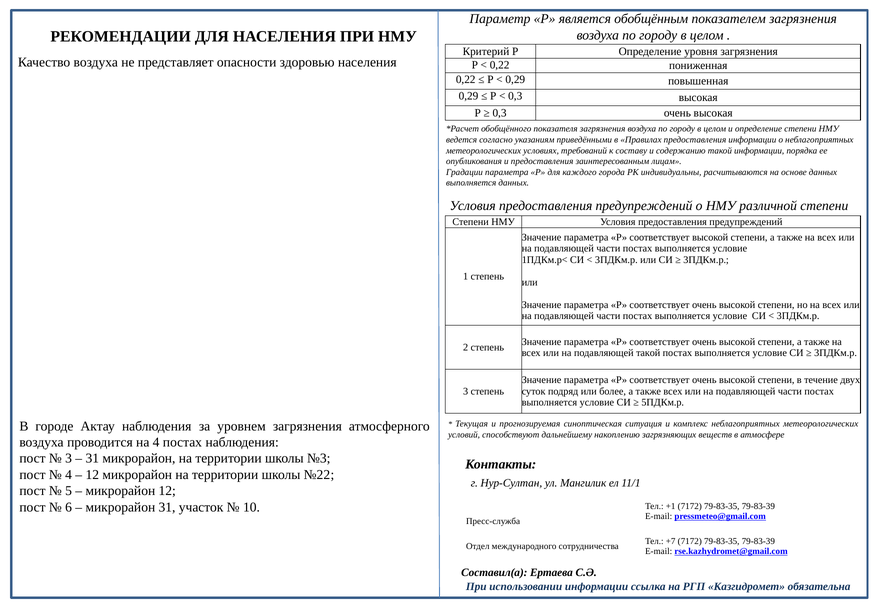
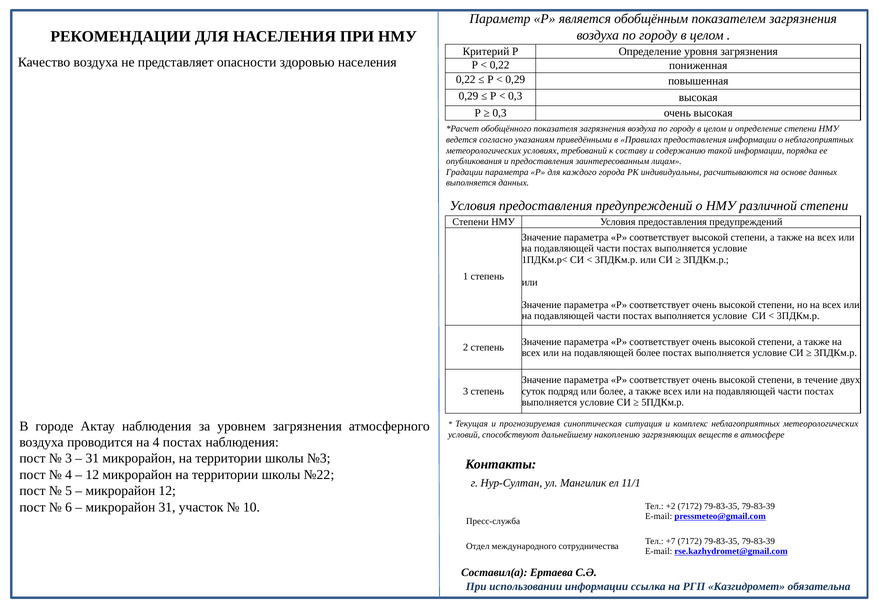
подавляющей такой: такой -> более
+1: +1 -> +2
